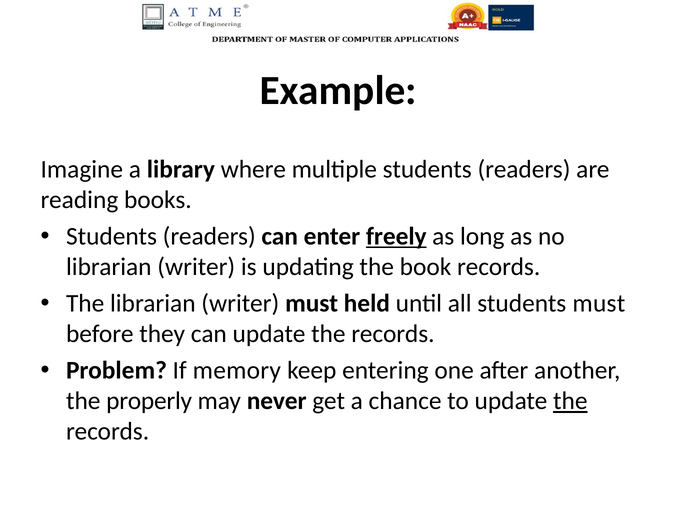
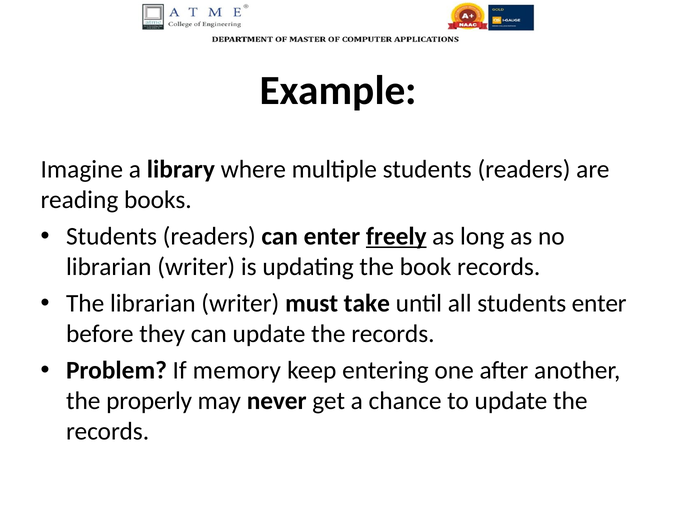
held: held -> take
students must: must -> enter
the at (570, 401) underline: present -> none
